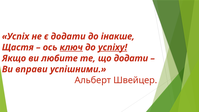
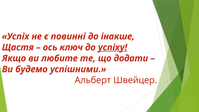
є додати: додати -> повинні
ключ underline: present -> none
вправи: вправи -> будемо
